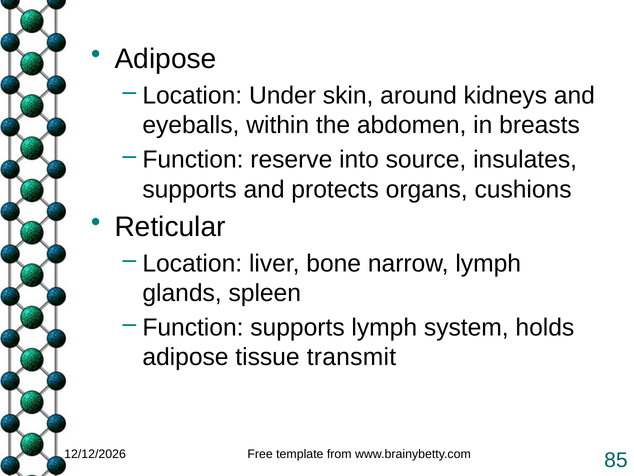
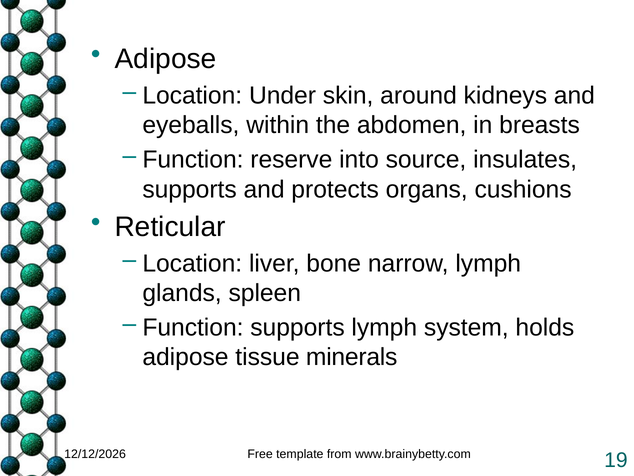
transmit: transmit -> minerals
85: 85 -> 19
